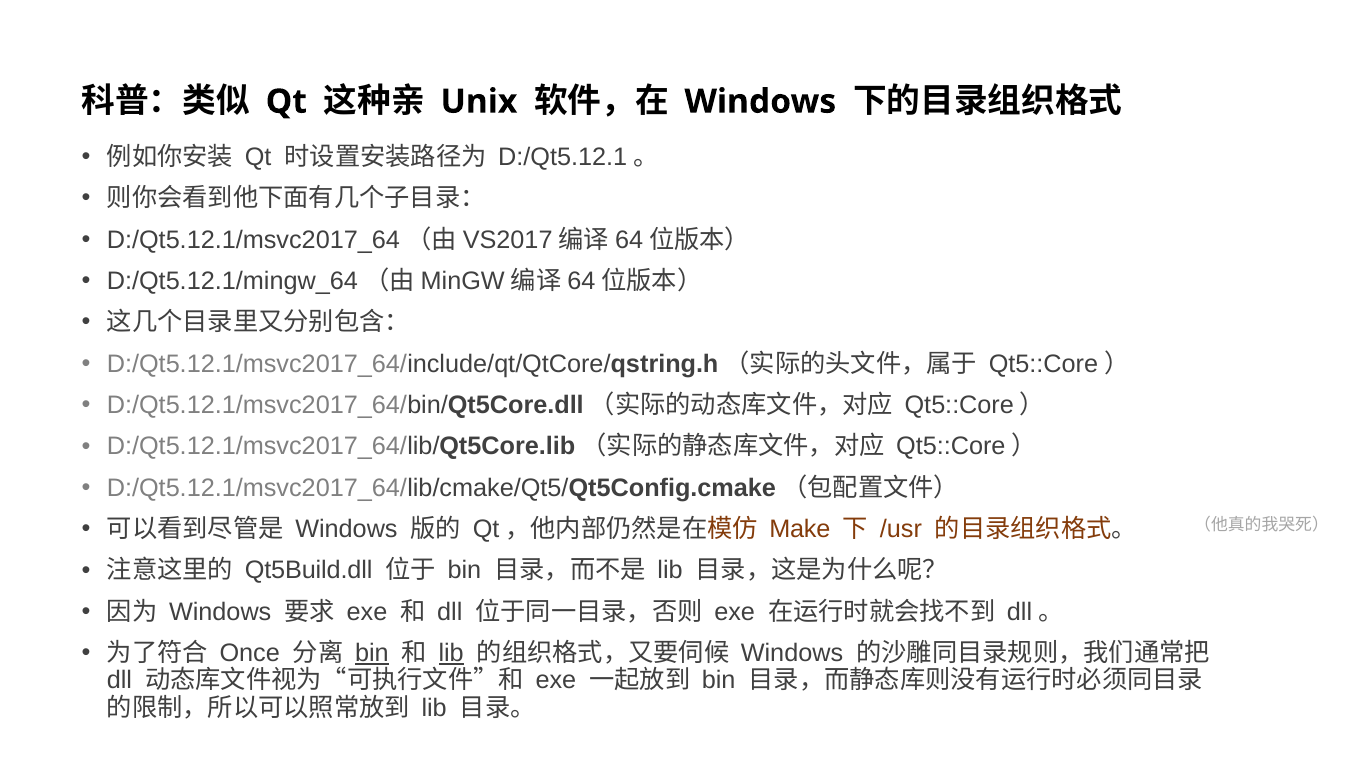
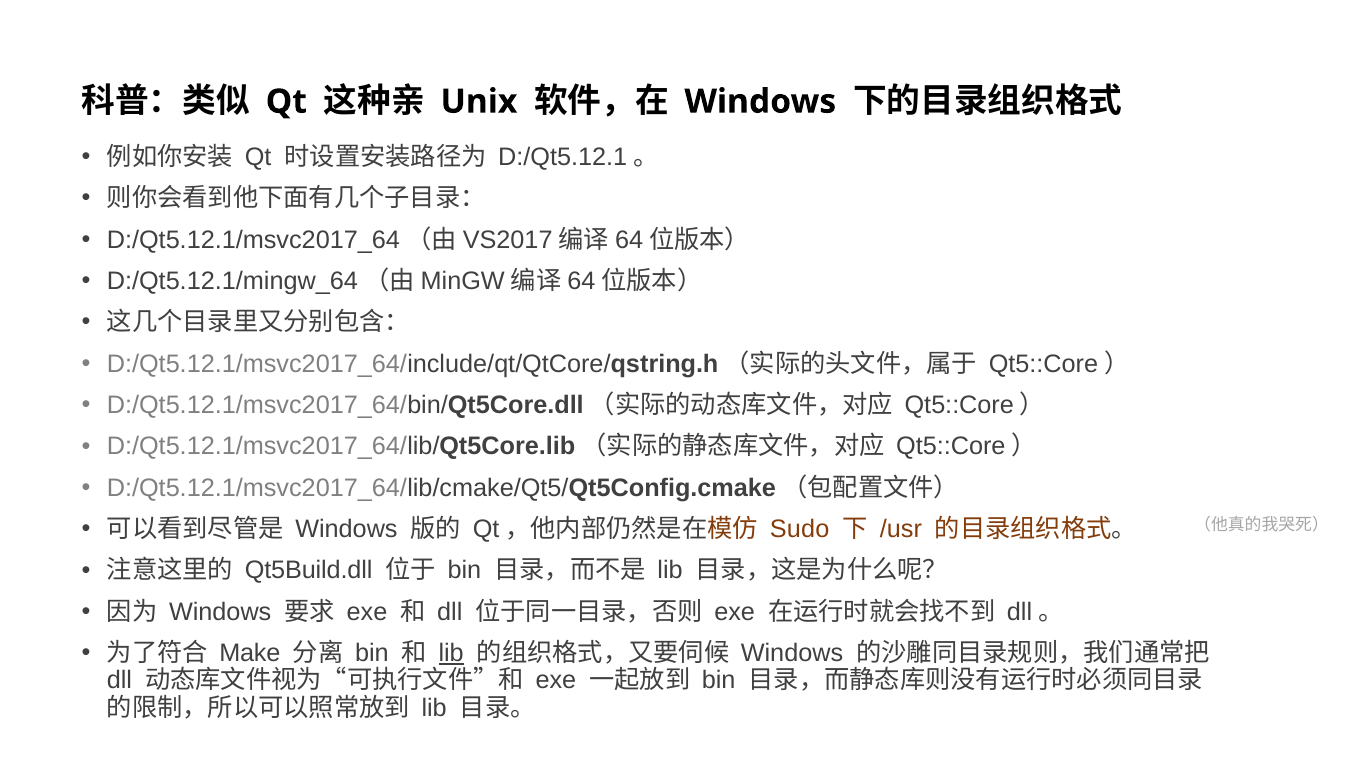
Make: Make -> Sudo
Once: Once -> Make
bin at (372, 653) underline: present -> none
